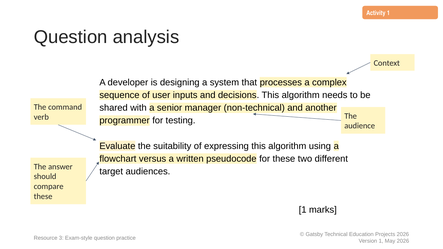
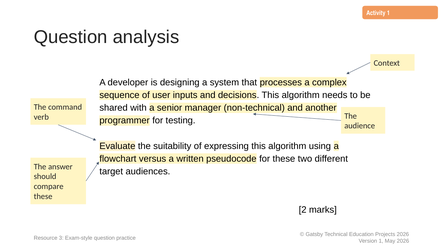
1 at (303, 210): 1 -> 2
